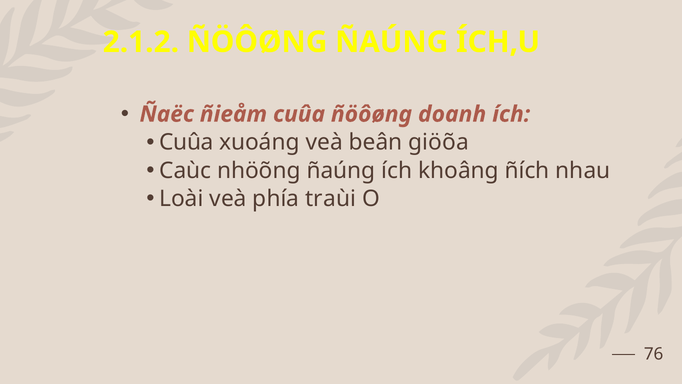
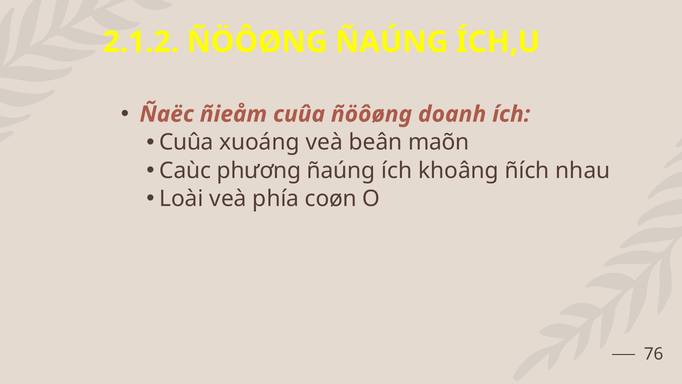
giöõa: giöõa -> maõn
nhöõng: nhöõng -> phương
traùi: traùi -> coøn
